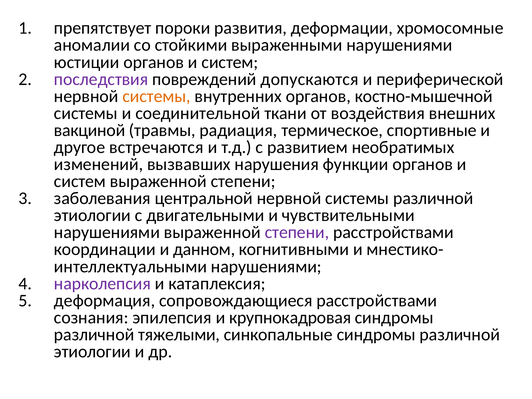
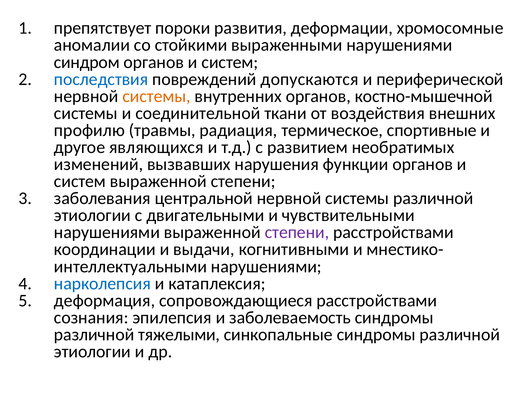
юстиции: юстиции -> синдром
последствия colour: purple -> blue
вакциной: вакциной -> профилю
встречаются: встречаются -> являющихся
данном: данном -> выдачи
нарколепсия colour: purple -> blue
крупнокадровая: крупнокадровая -> заболеваемость
